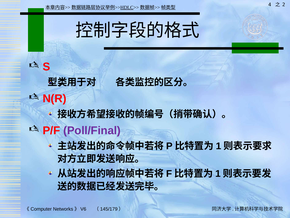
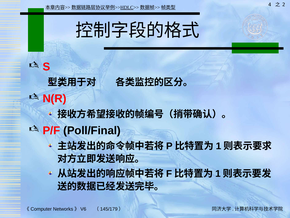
Poll/Final colour: purple -> black
